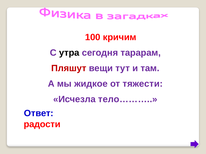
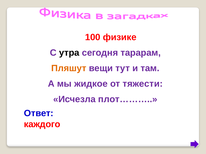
кричим: кричим -> физике
Пляшут colour: red -> orange
тело………: тело……… -> плот………
радости: радости -> каждого
